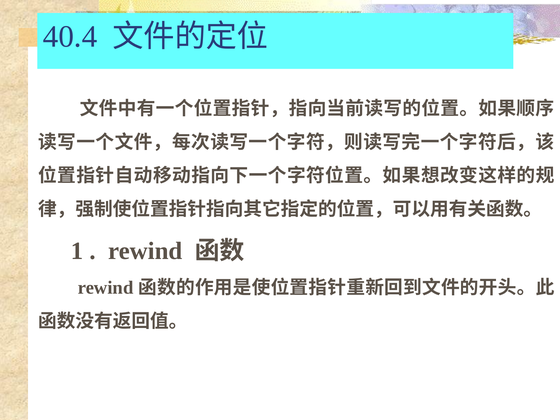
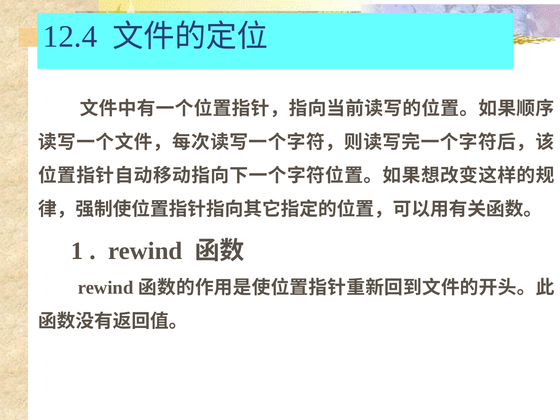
40.4: 40.4 -> 12.4
